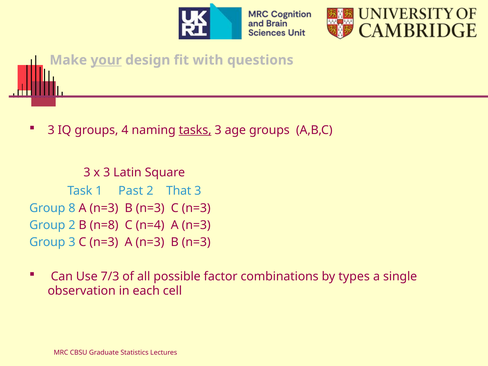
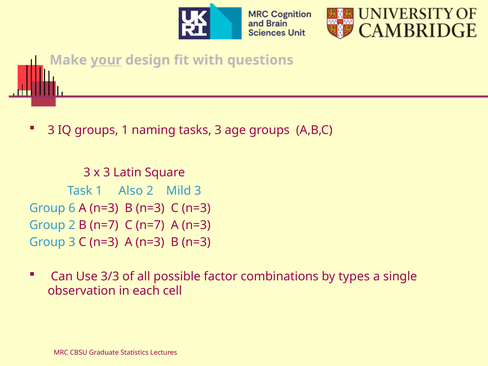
groups 4: 4 -> 1
tasks underline: present -> none
Past: Past -> Also
That: That -> Mild
8: 8 -> 6
B n=8: n=8 -> n=7
C n=4: n=4 -> n=7
7/3: 7/3 -> 3/3
